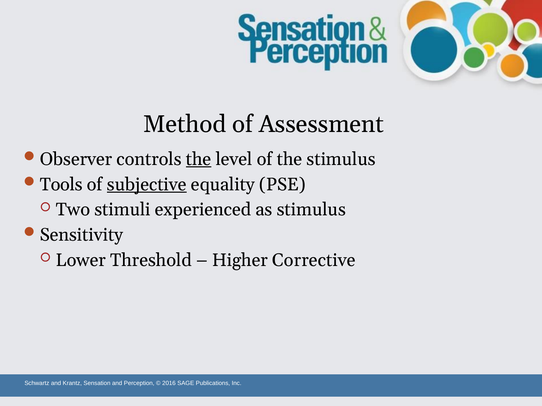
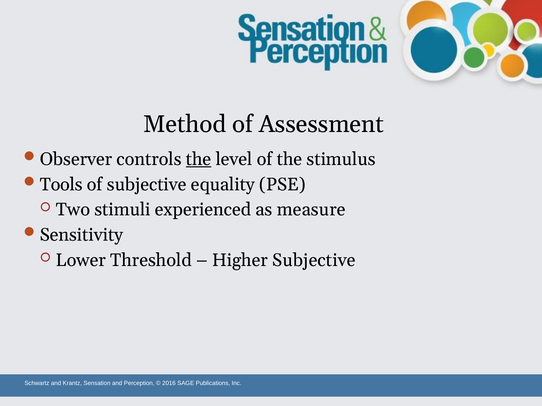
subjective at (147, 185) underline: present -> none
as stimulus: stimulus -> measure
Higher Corrective: Corrective -> Subjective
